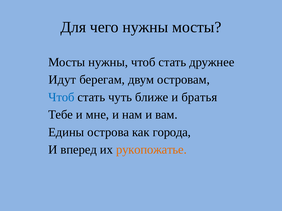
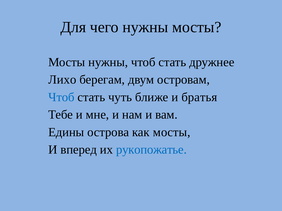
Идут: Идут -> Лихо
как города: города -> мосты
рукопожатье colour: orange -> blue
